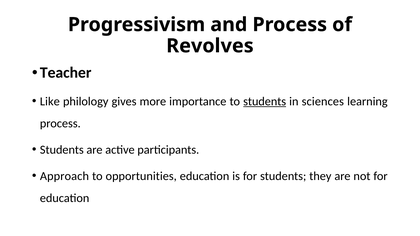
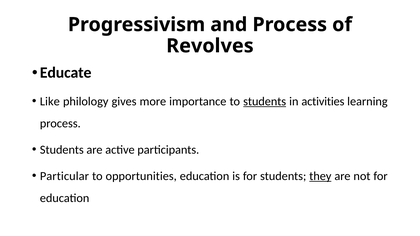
Teacher: Teacher -> Educate
sciences: sciences -> activities
Approach: Approach -> Particular
they underline: none -> present
